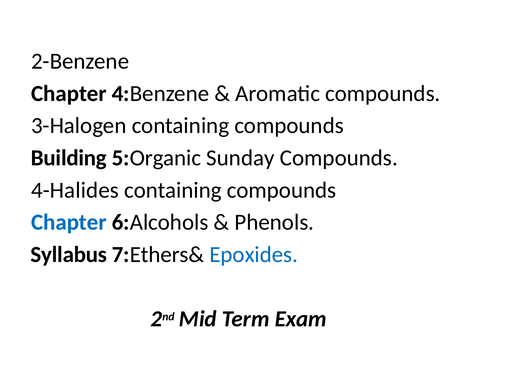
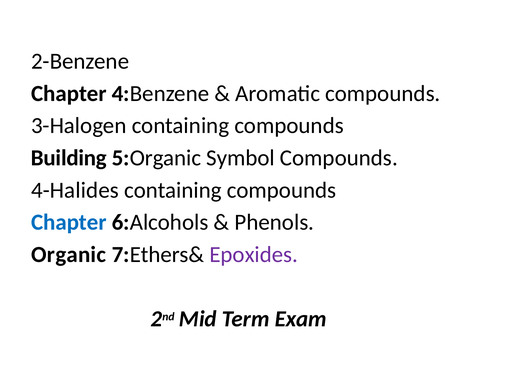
Sunday: Sunday -> Symbol
Syllabus: Syllabus -> Organic
Epoxides colour: blue -> purple
